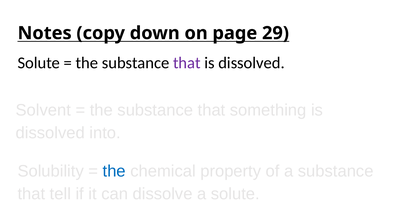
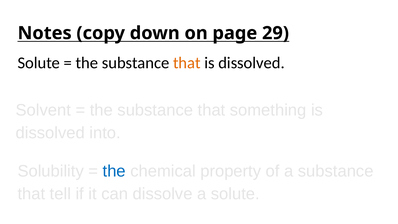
that at (187, 63) colour: purple -> orange
